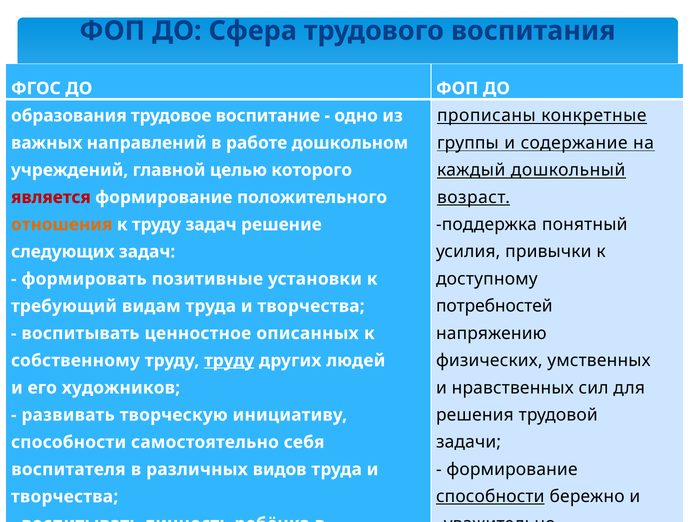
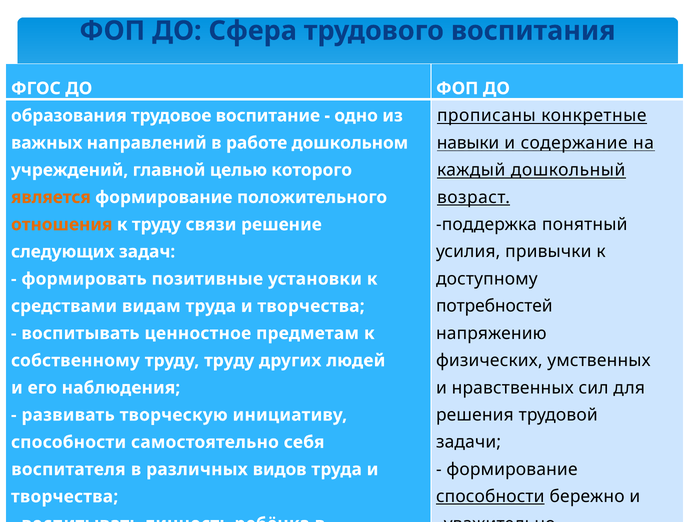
группы: группы -> навыки
является colour: red -> orange
труду задач: задач -> связи
требующий: требующий -> средствами
описанных: описанных -> предметам
труду at (229, 360) underline: present -> none
художников: художников -> наблюдения
